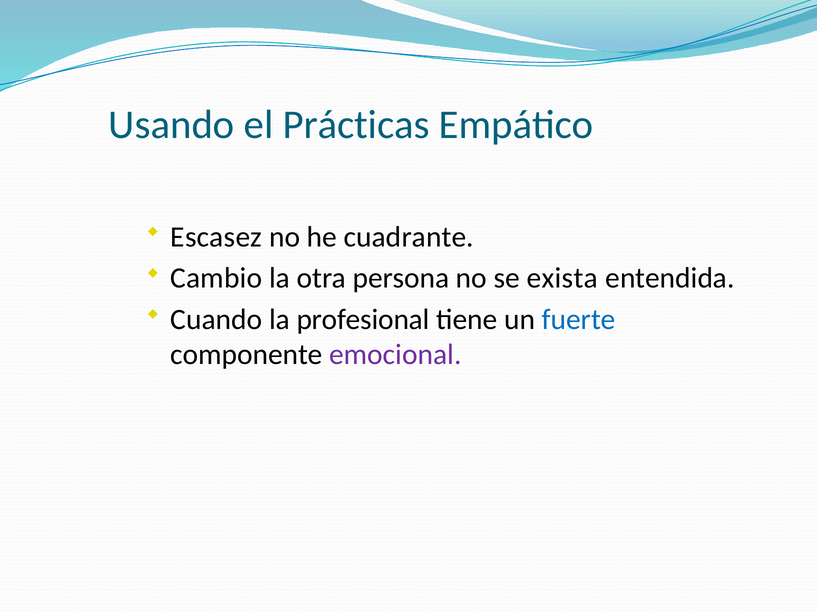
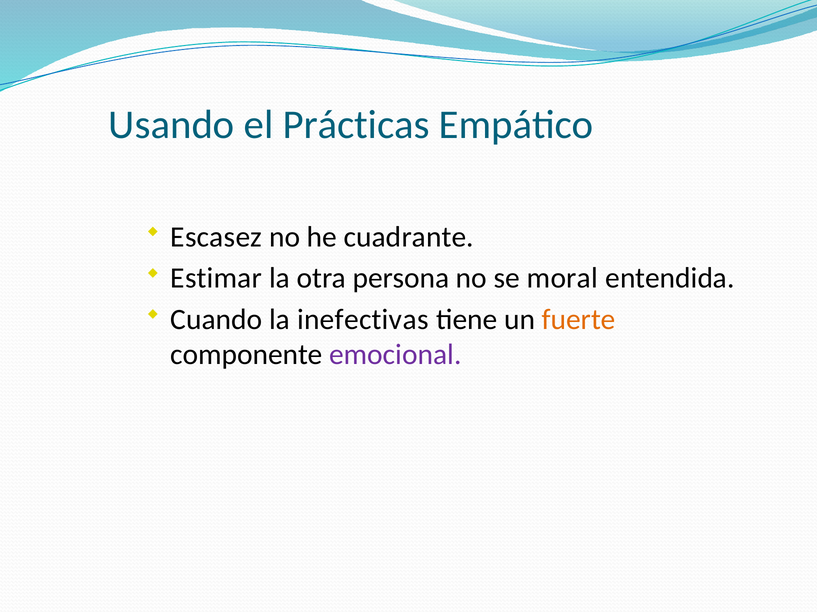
Cambio: Cambio -> Estimar
exista: exista -> moral
profesional: profesional -> inefectivas
fuerte colour: blue -> orange
